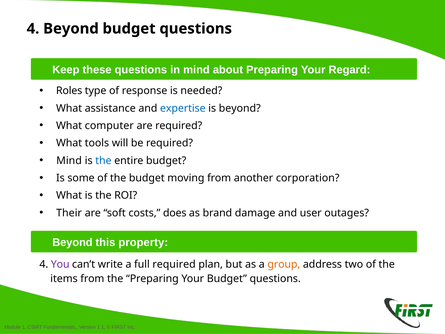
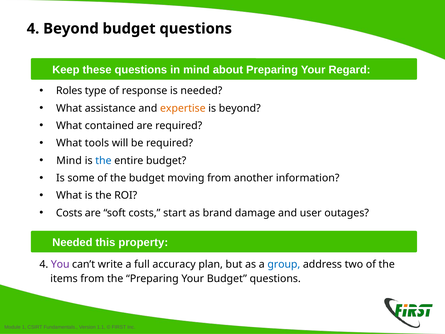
expertise colour: blue -> orange
computer: computer -> contained
corporation: corporation -> information
Their at (69, 213): Their -> Costs
does: does -> start
Beyond at (72, 242): Beyond -> Needed
full required: required -> accuracy
group colour: orange -> blue
